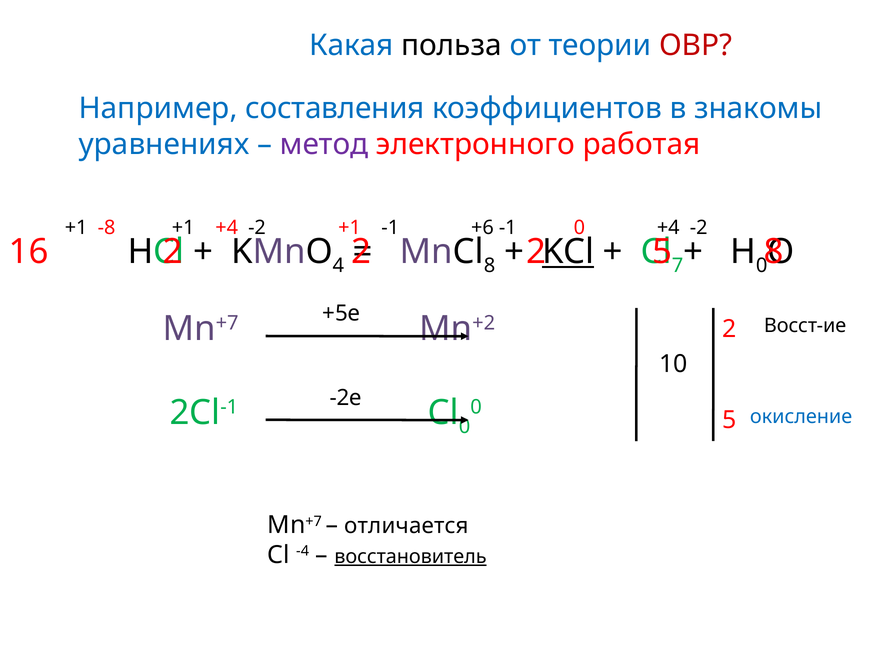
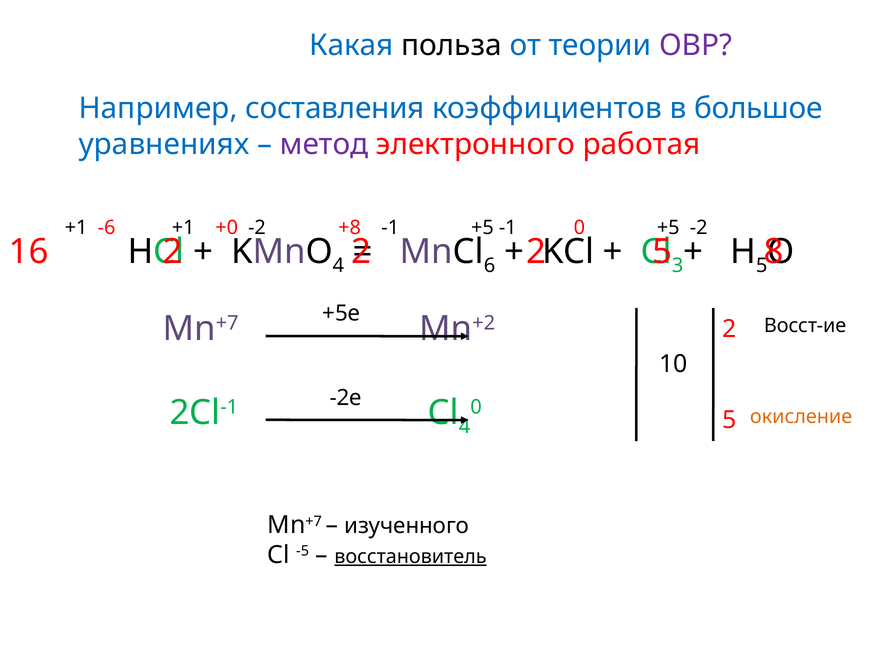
ОВР colour: red -> purple
знакомы: знакомы -> большое
-8: -8 -> -6
+1 +4: +4 -> +0
-2 +1: +1 -> +8
-1 +6: +6 -> +5
0 +4: +4 -> +5
8 at (490, 265): 8 -> 6
KCl underline: present -> none
7: 7 -> 3
0 at (762, 265): 0 -> 5
0 at (465, 426): 0 -> 4
окисление colour: blue -> orange
отличается: отличается -> изученного
-4: -4 -> -5
